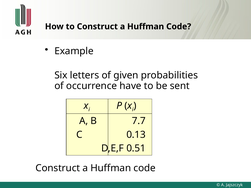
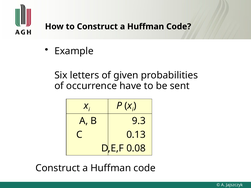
7.7: 7.7 -> 9.3
0.51: 0.51 -> 0.08
